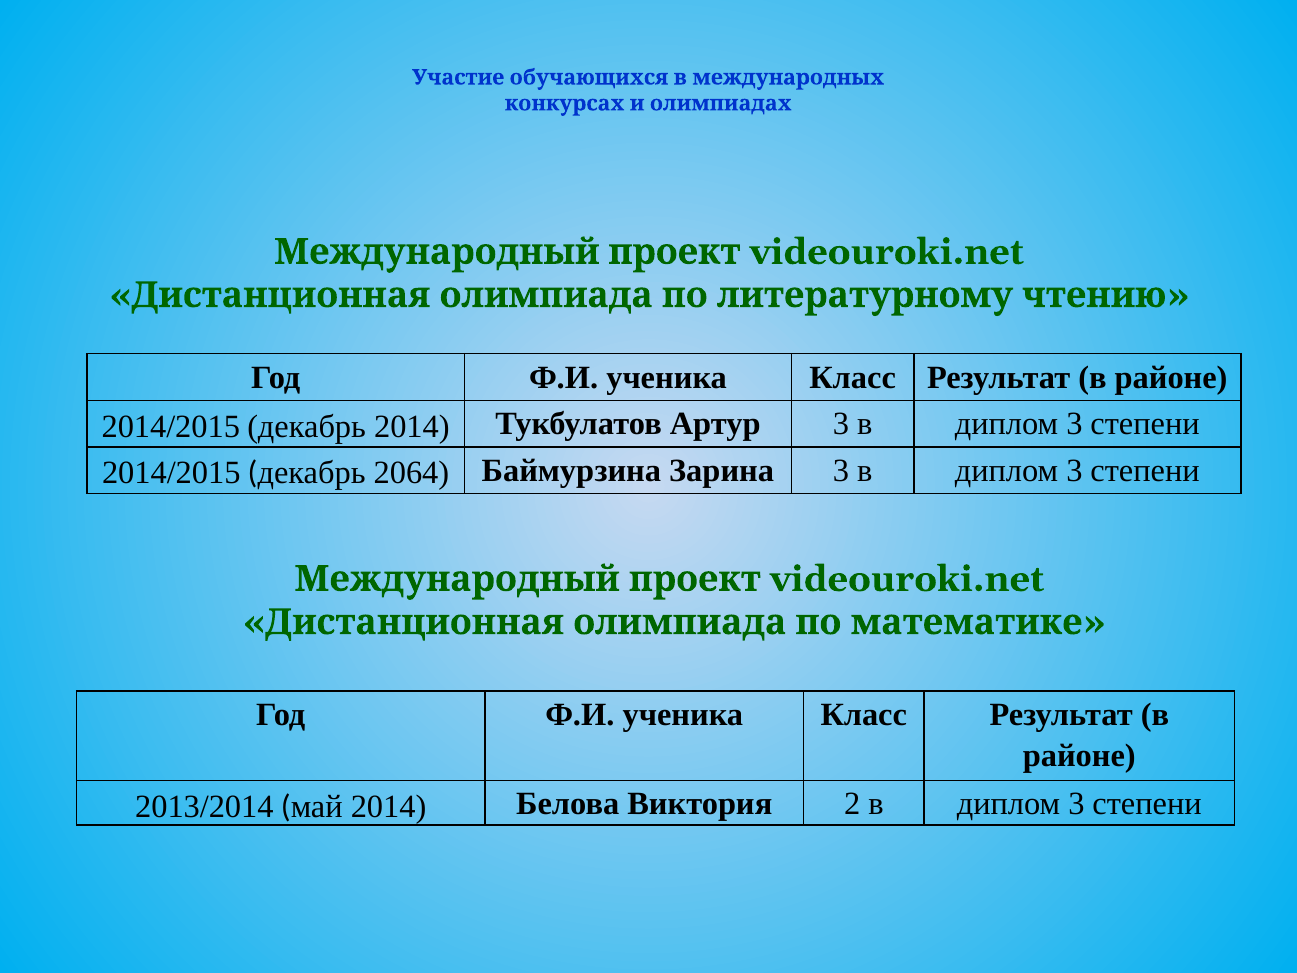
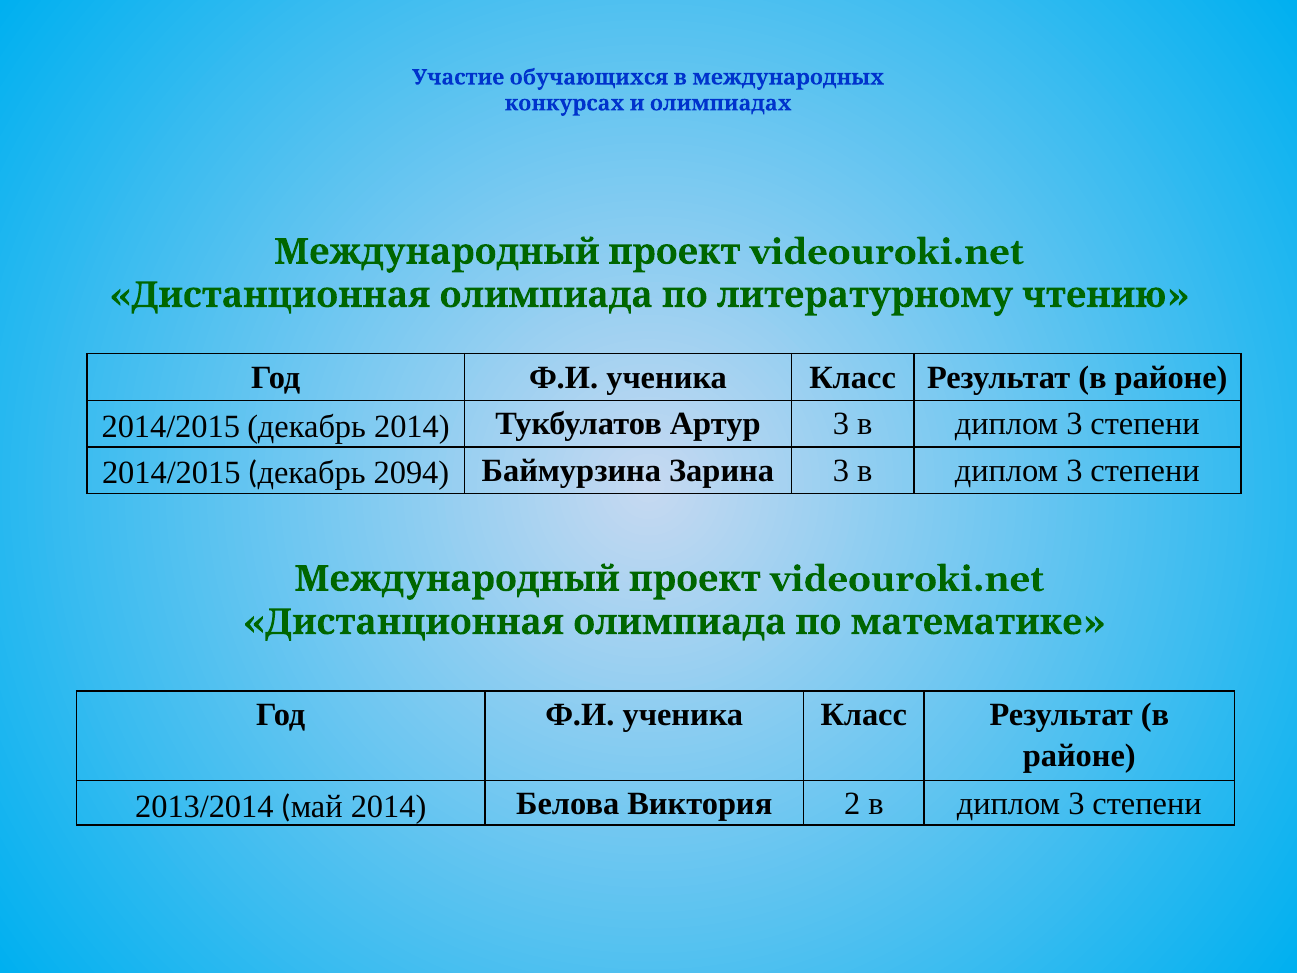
2064: 2064 -> 2094
